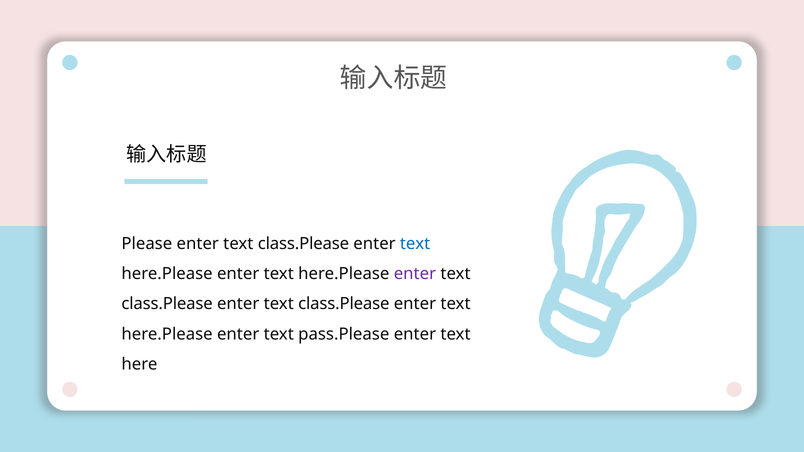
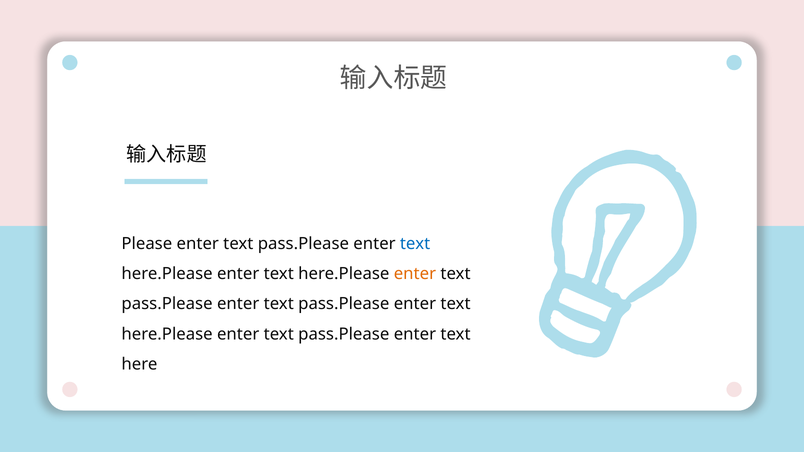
Please enter text class.Please: class.Please -> pass.Please
enter at (415, 274) colour: purple -> orange
class.Please at (167, 304): class.Please -> pass.Please
class.Please at (344, 304): class.Please -> pass.Please
